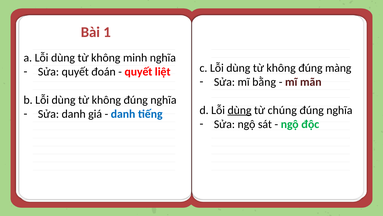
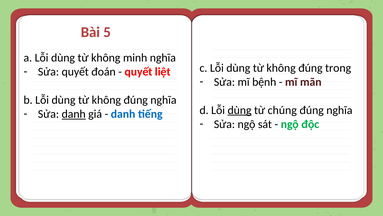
1: 1 -> 5
màng: màng -> trong
bằng: bằng -> bệnh
danh at (74, 114) underline: none -> present
